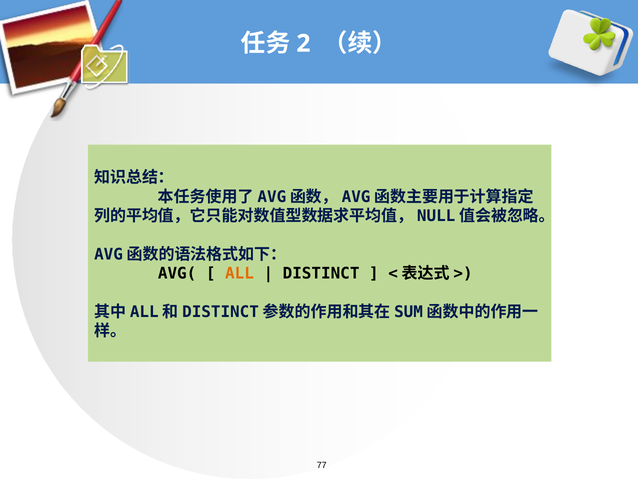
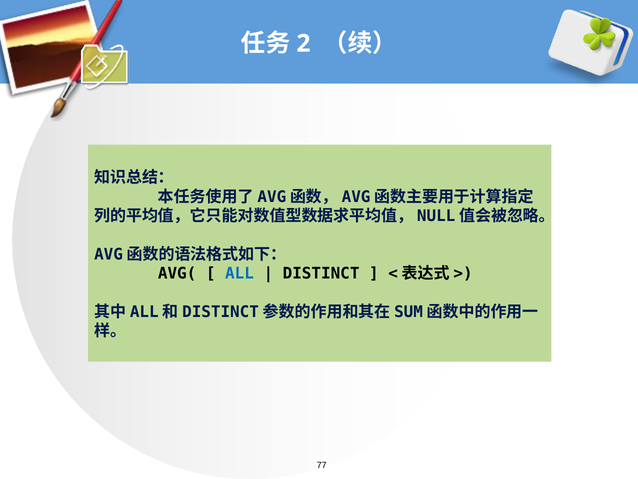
ALL colour: orange -> blue
